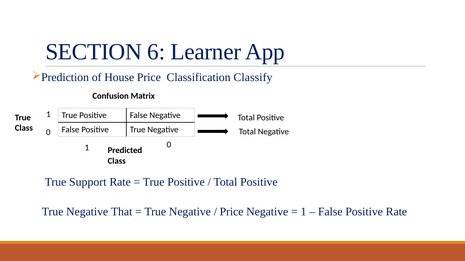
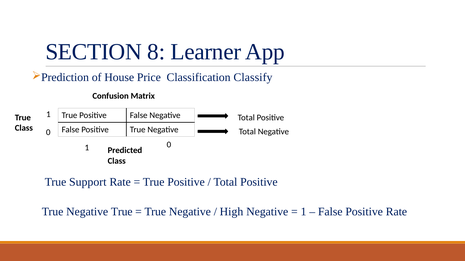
6: 6 -> 8
That at (122, 212): That -> True
Price at (232, 212): Price -> High
